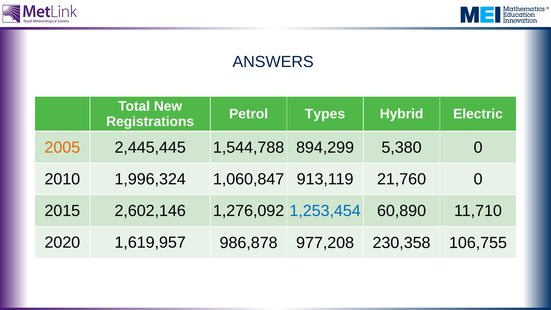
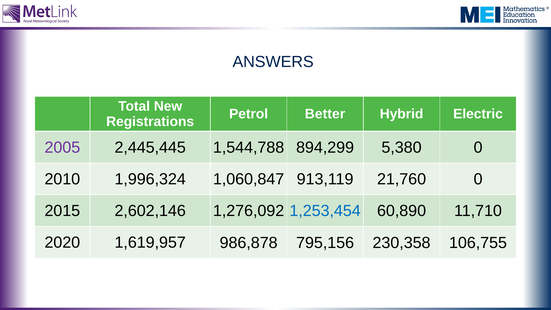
Types: Types -> Better
2005 colour: orange -> purple
977,208: 977,208 -> 795,156
